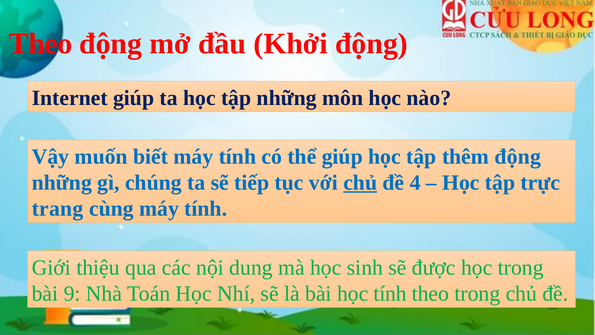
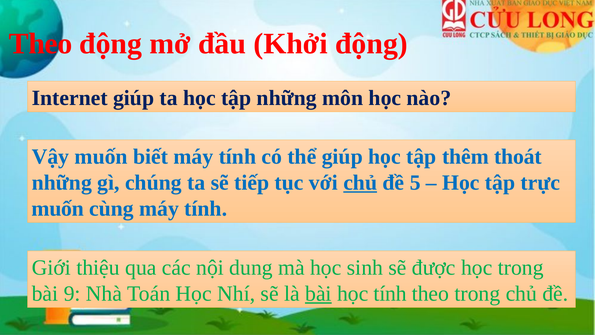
thêm động: động -> thoát
4: 4 -> 5
trang at (58, 208): trang -> muốn
bài at (318, 293) underline: none -> present
